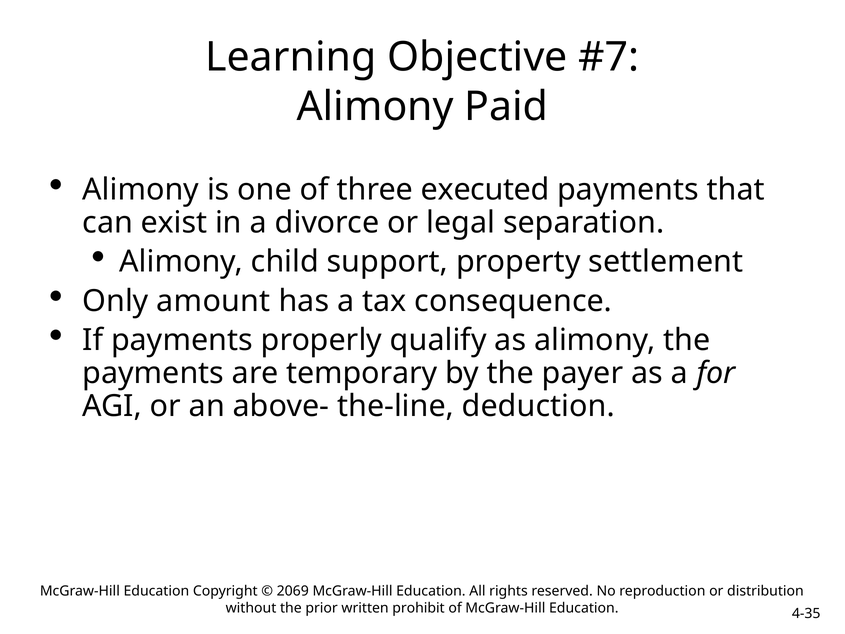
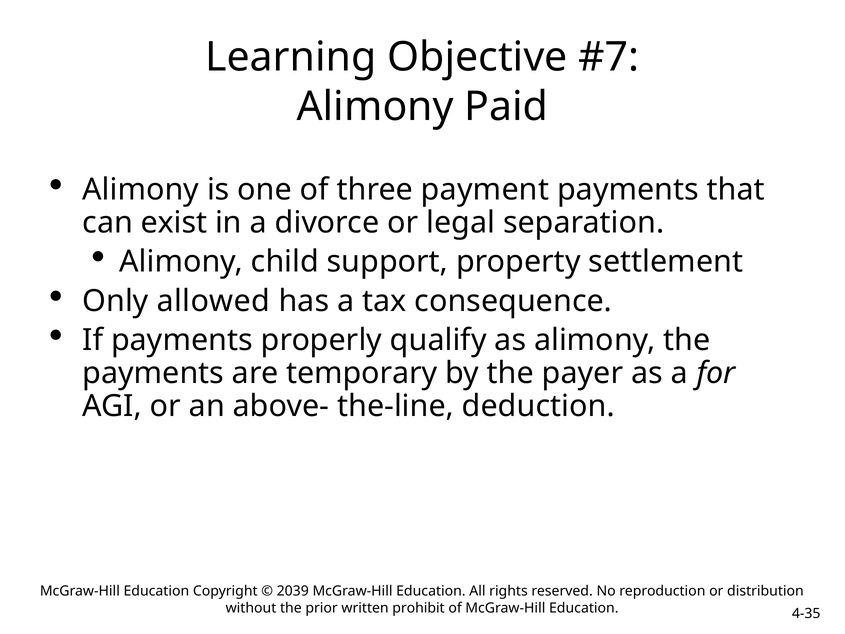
executed: executed -> payment
amount: amount -> allowed
2069: 2069 -> 2039
